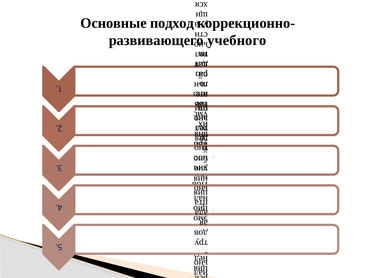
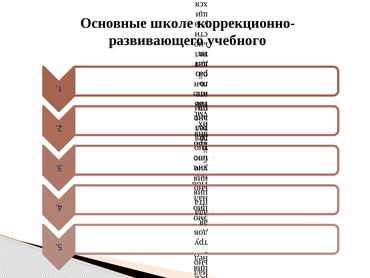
подход: подход -> школе
